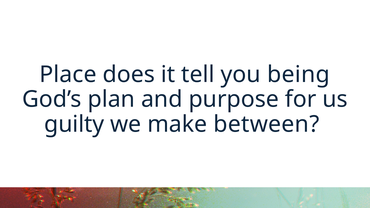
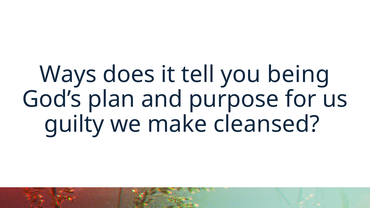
Place: Place -> Ways
between: between -> cleansed
